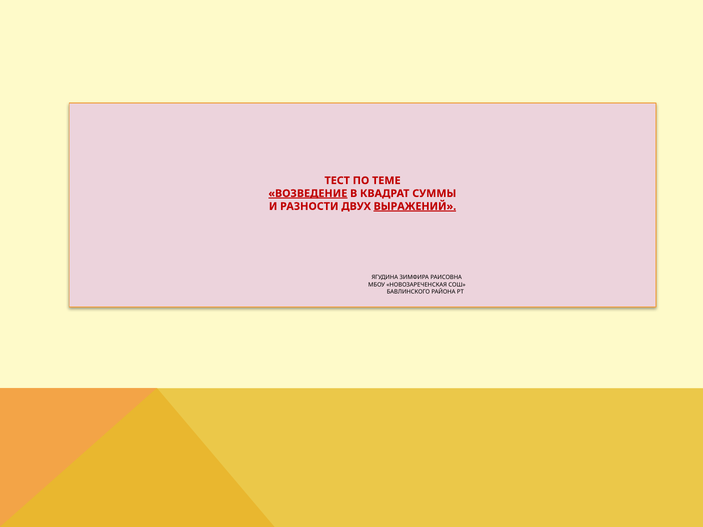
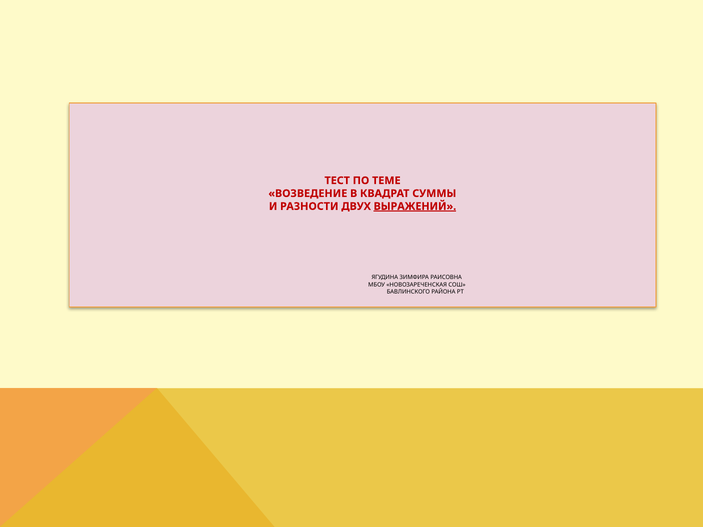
ВОЗВЕДЕНИЕ underline: present -> none
